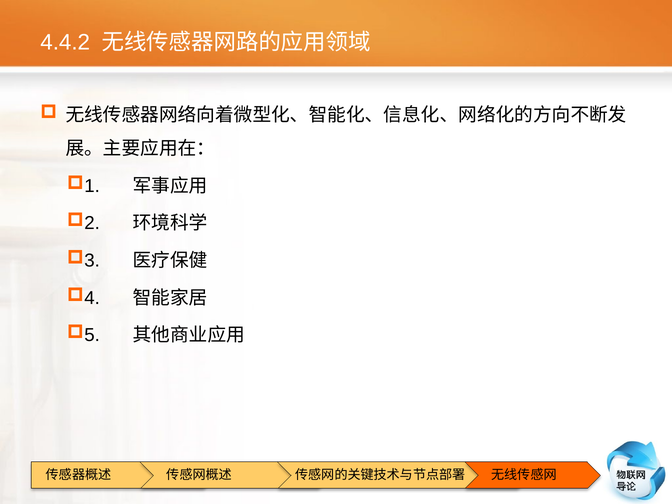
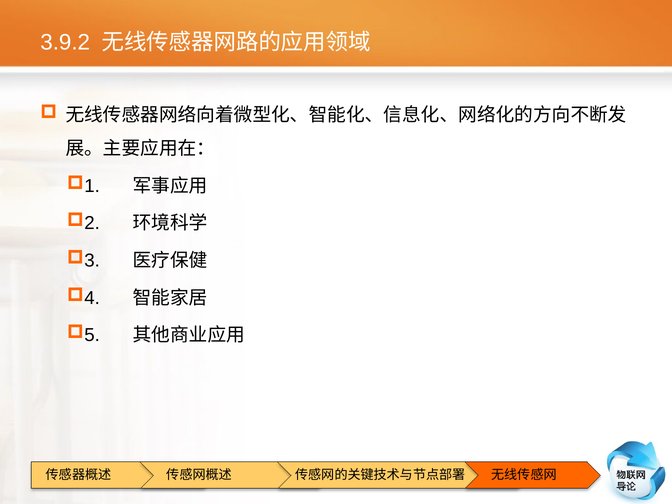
4.4.2: 4.4.2 -> 3.9.2
